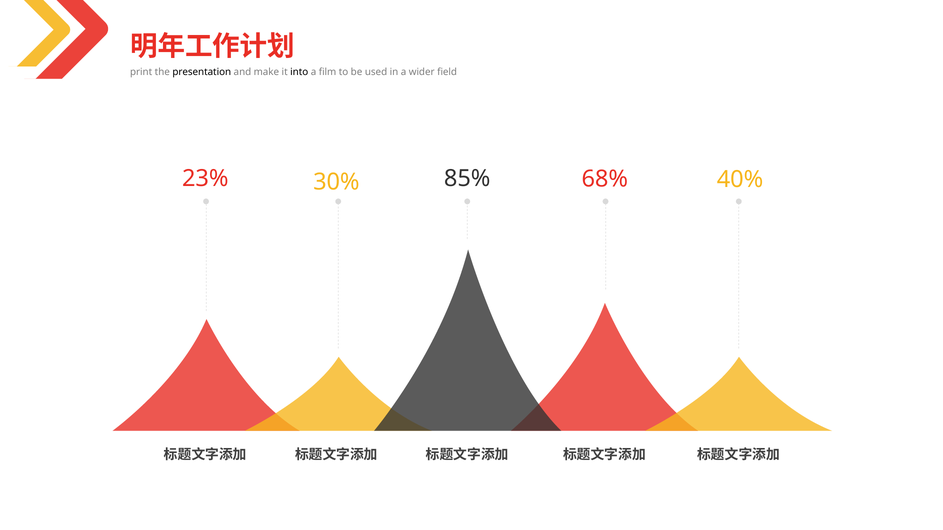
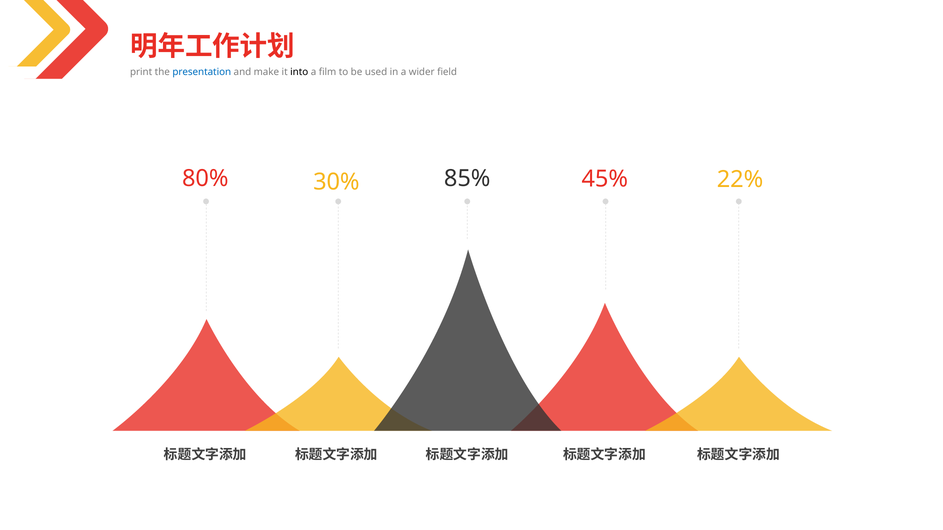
presentation colour: black -> blue
40%: 40% -> 22%
23%: 23% -> 80%
68%: 68% -> 45%
